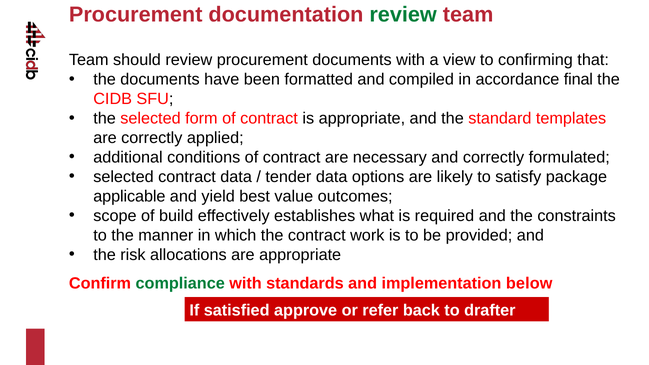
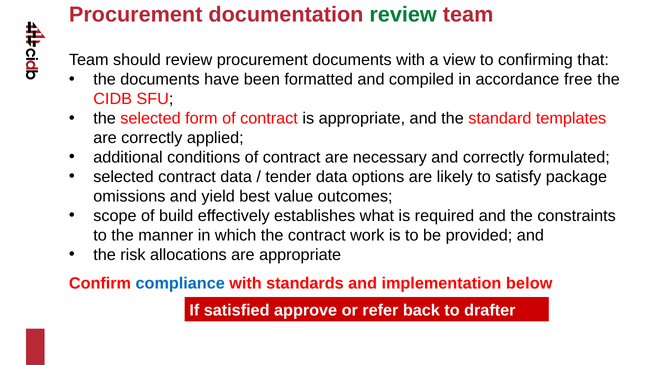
final: final -> free
applicable: applicable -> omissions
compliance colour: green -> blue
